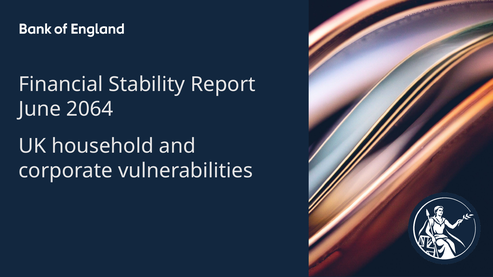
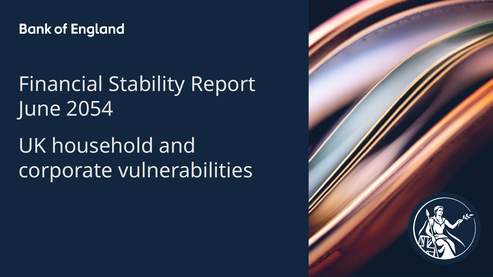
2064: 2064 -> 2054
